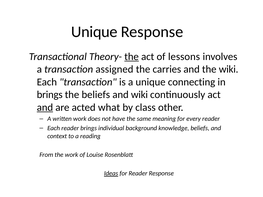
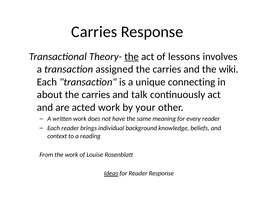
Unique at (94, 32): Unique -> Carries
brings at (50, 95): brings -> about
beliefs at (96, 95): beliefs -> carries
and wiki: wiki -> talk
and at (45, 107) underline: present -> none
acted what: what -> work
class: class -> your
